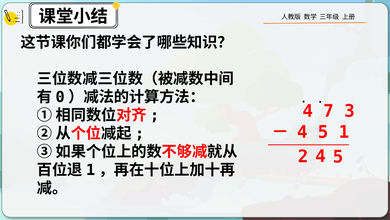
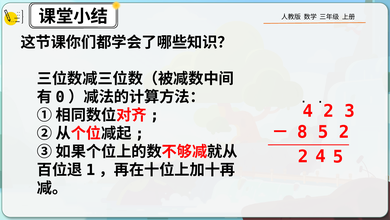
7 at (329, 111): 7 -> 2
4 at (302, 132): 4 -> 8
5 1: 1 -> 2
